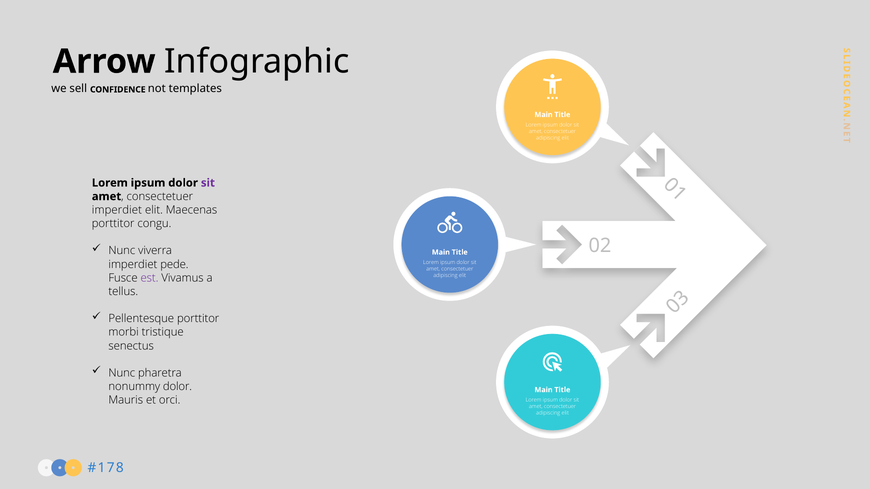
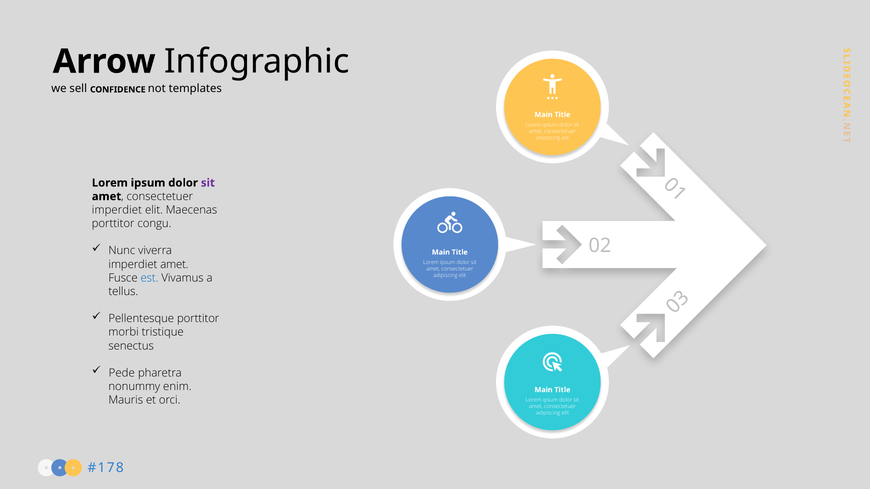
imperdiet pede: pede -> amet
est colour: purple -> blue
Nunc at (122, 373): Nunc -> Pede
nonummy dolor: dolor -> enim
